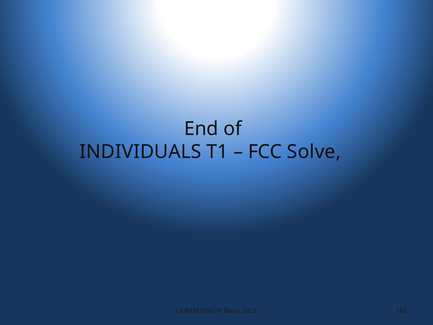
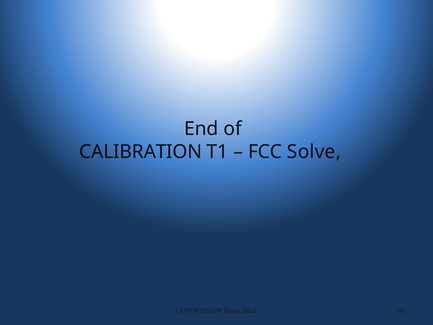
INDIVIDUALS: INDIVIDUALS -> CALIBRATION
